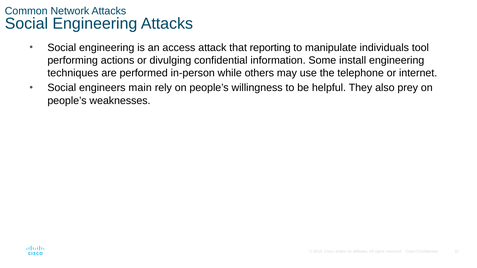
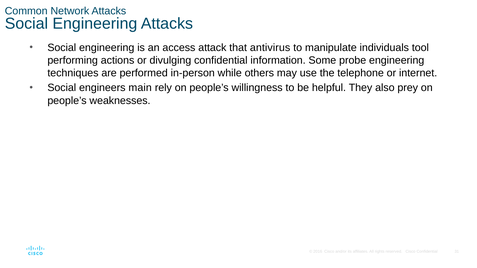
reporting: reporting -> antivirus
install: install -> probe
